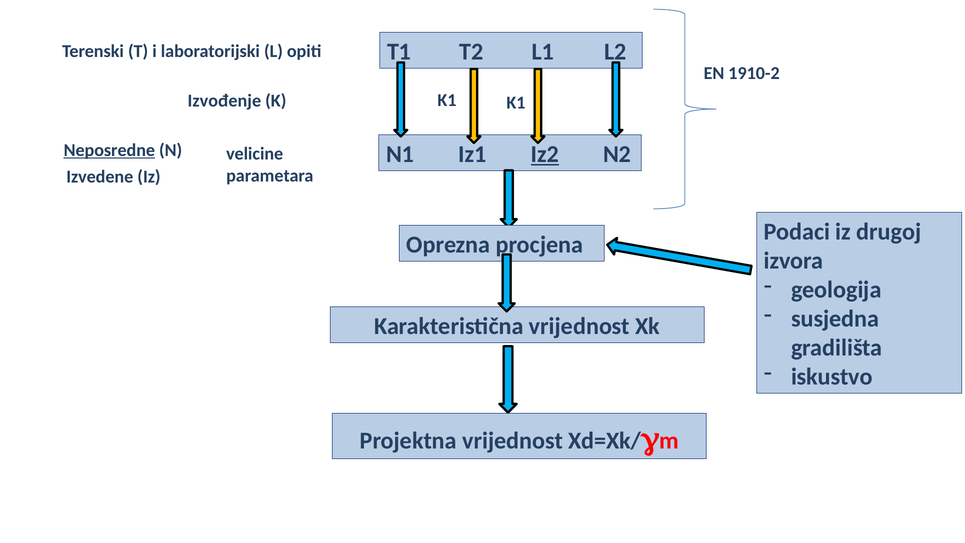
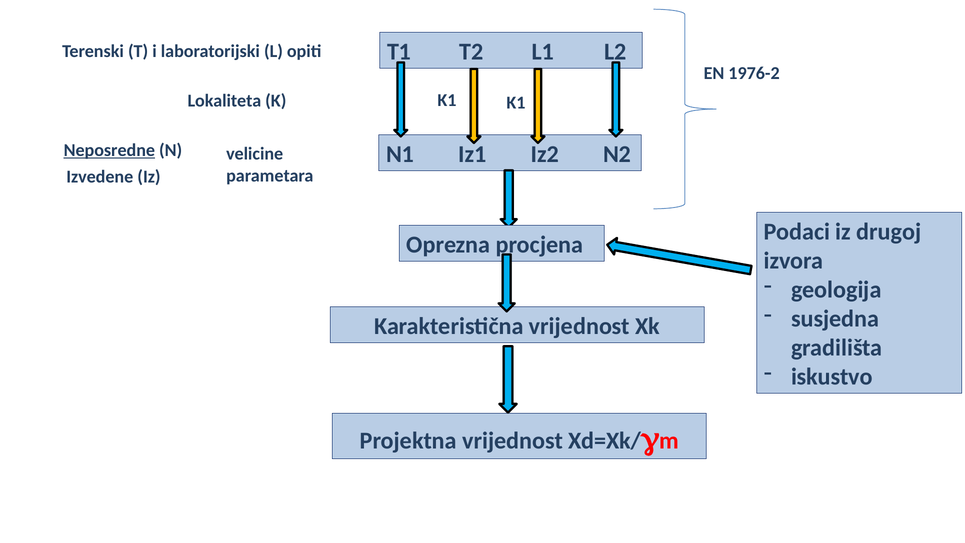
1910-2: 1910-2 -> 1976-2
Izvođenje: Izvođenje -> Lokaliteta
Iz2 underline: present -> none
